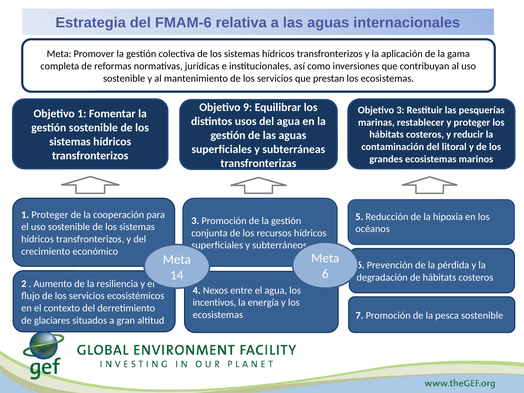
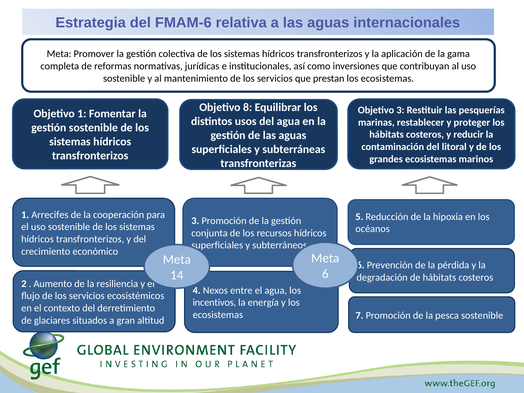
9: 9 -> 8
1 Proteger: Proteger -> Arrecifes
